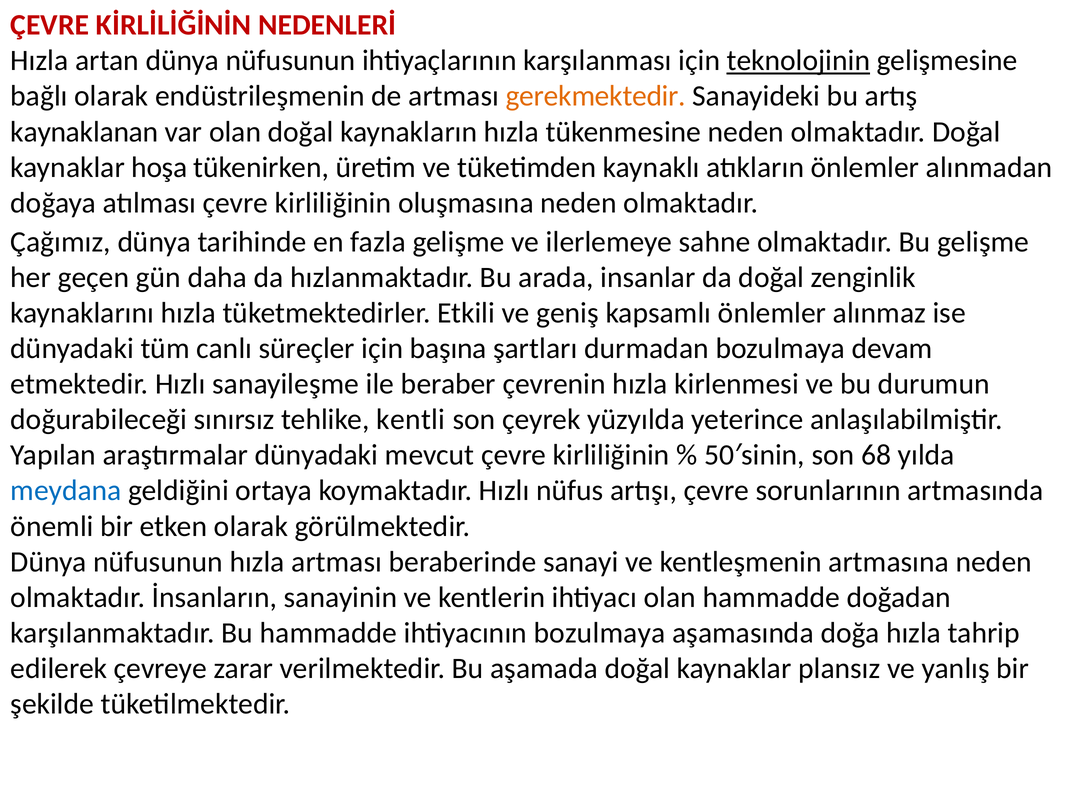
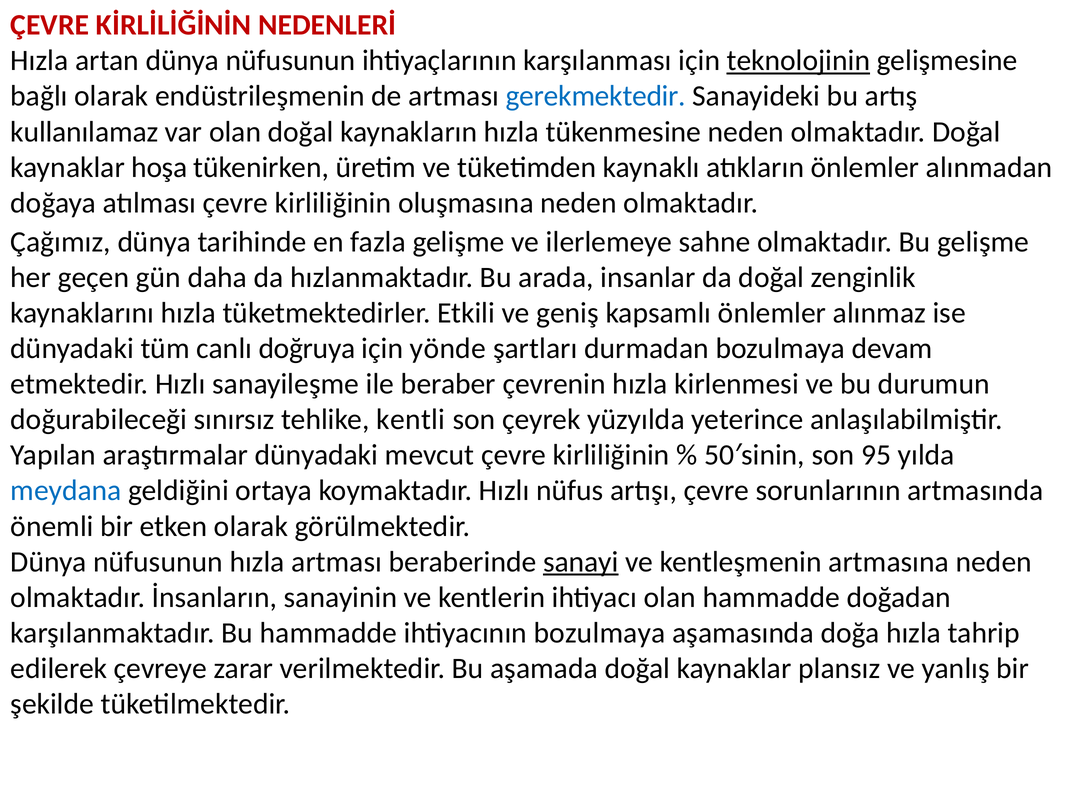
gerekmektedir colour: orange -> blue
kaynaklanan: kaynaklanan -> kullanılamaz
süreçler: süreçler -> doğruya
başına: başına -> yönde
68: 68 -> 95
sanayi underline: none -> present
